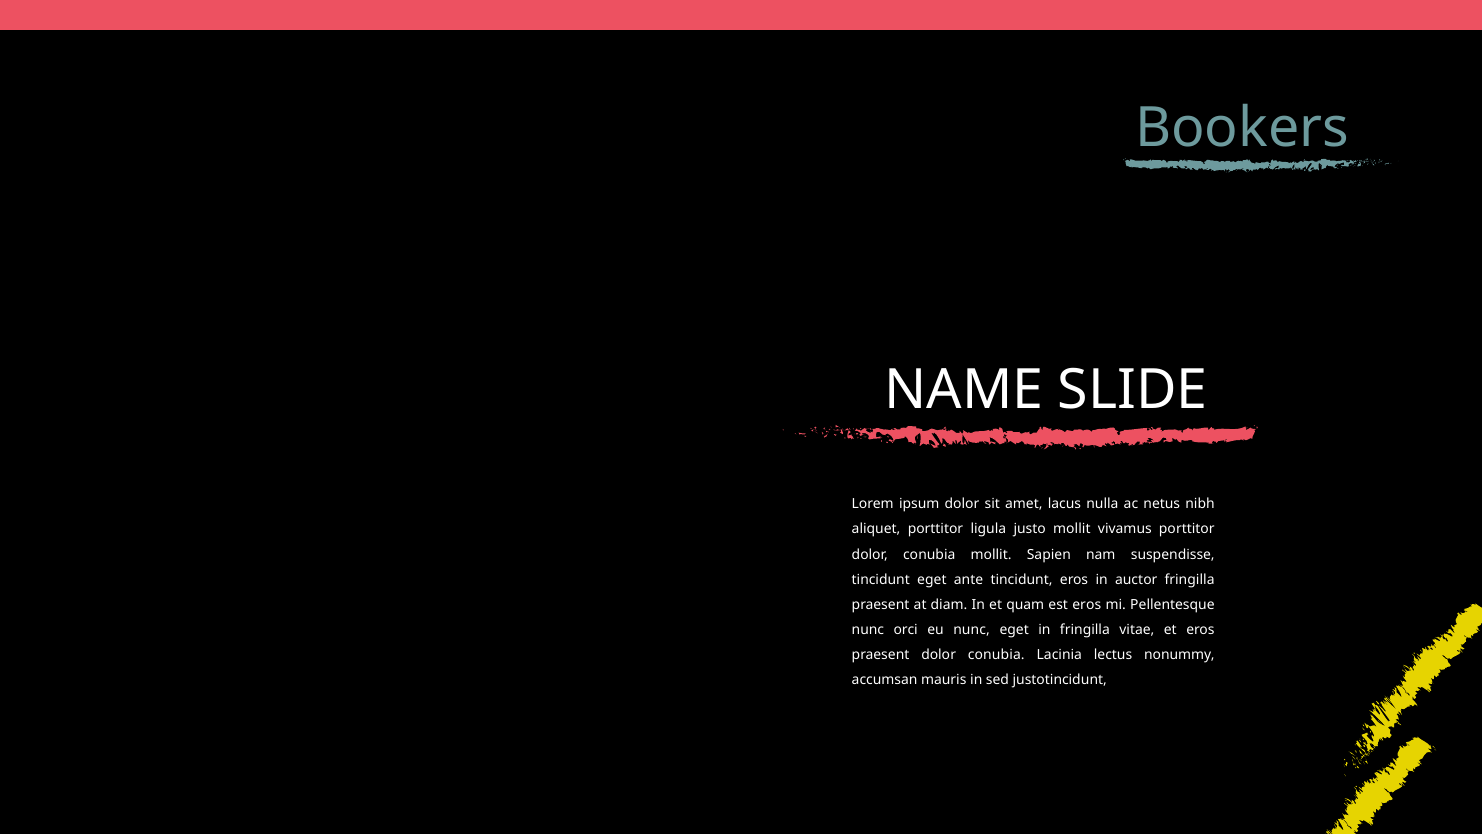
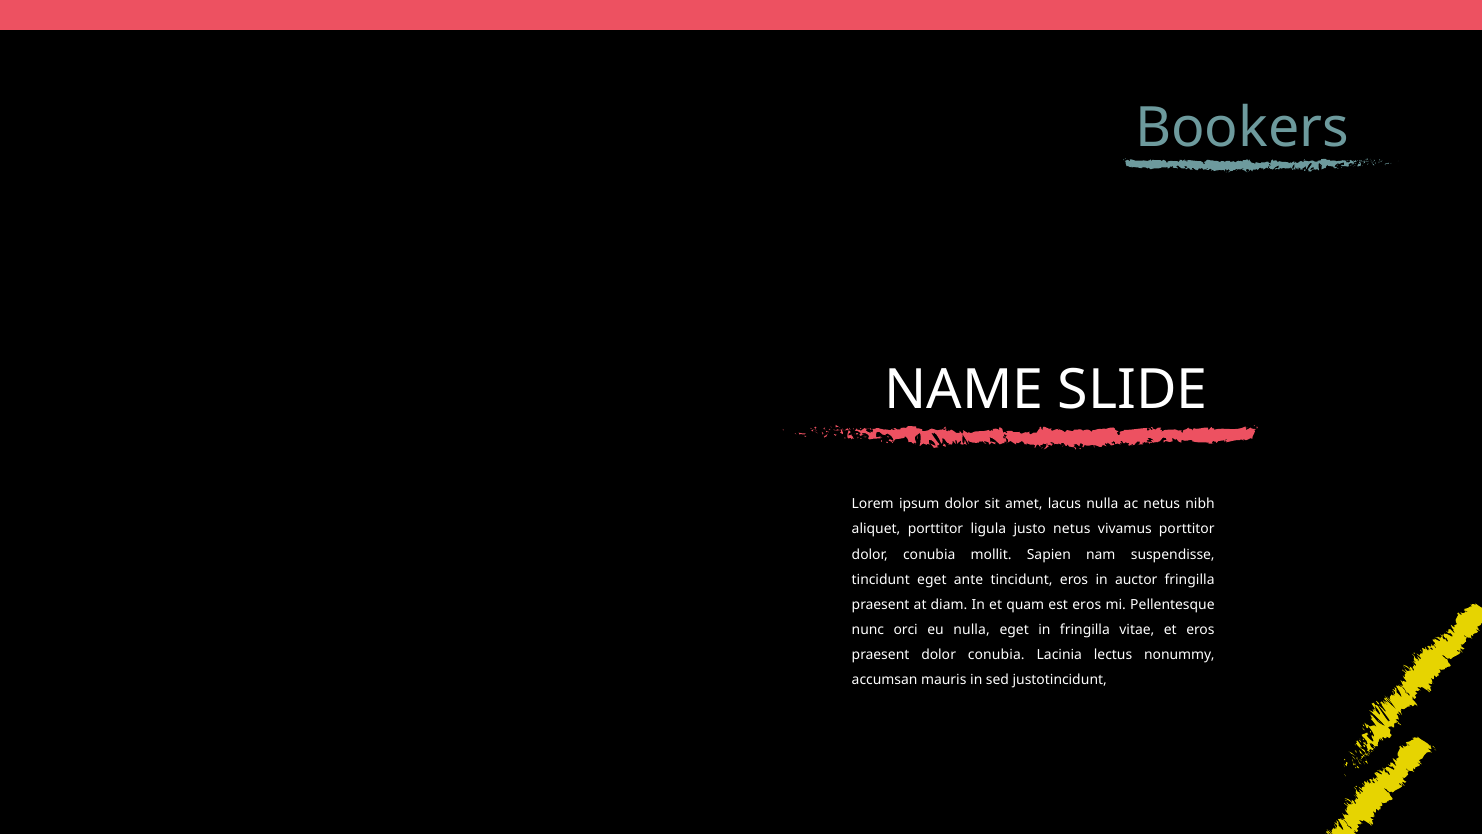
justo mollit: mollit -> netus
eu nunc: nunc -> nulla
